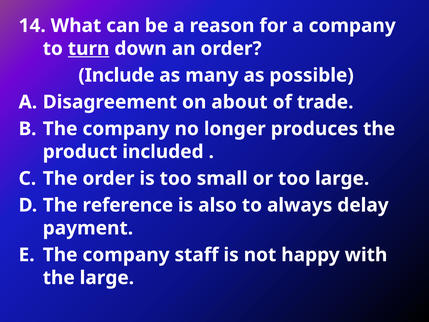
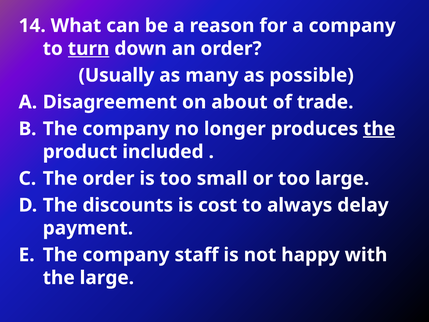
Include: Include -> Usually
the at (379, 129) underline: none -> present
reference: reference -> discounts
also: also -> cost
